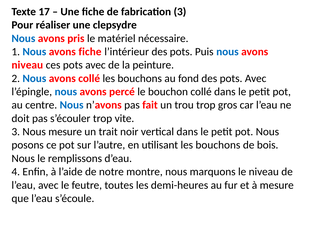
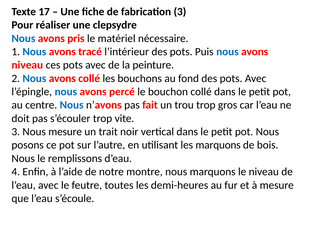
avons fiche: fiche -> tracé
utilisant les bouchons: bouchons -> marquons
